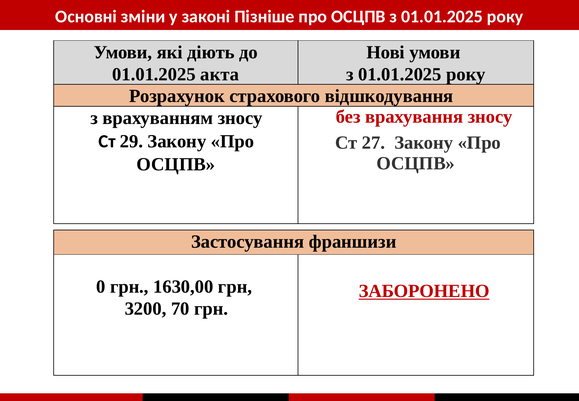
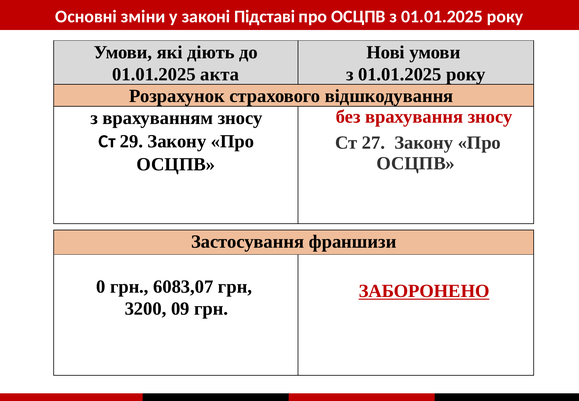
Пізніше: Пізніше -> Підставі
1630,00: 1630,00 -> 6083,07
70: 70 -> 09
